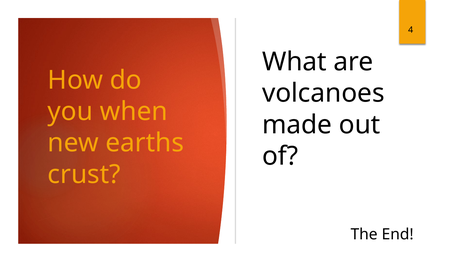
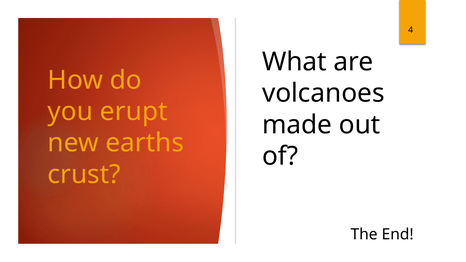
when: when -> erupt
